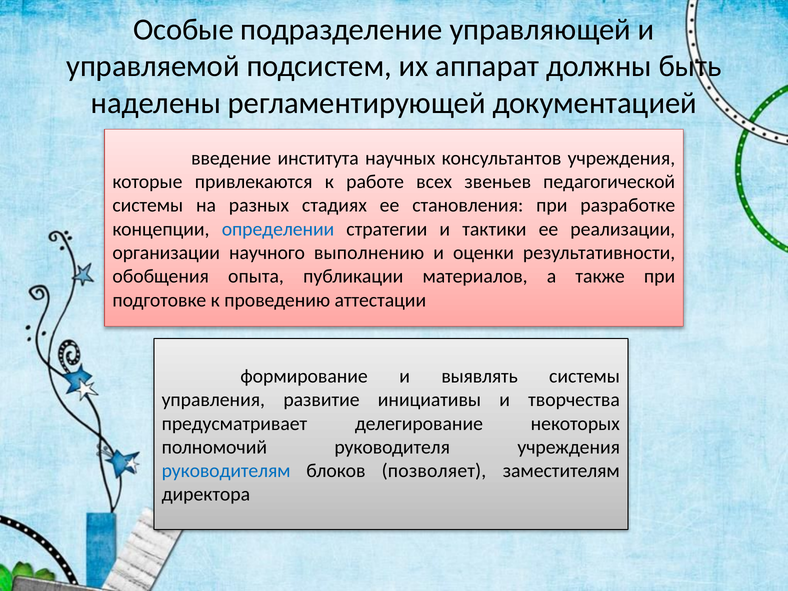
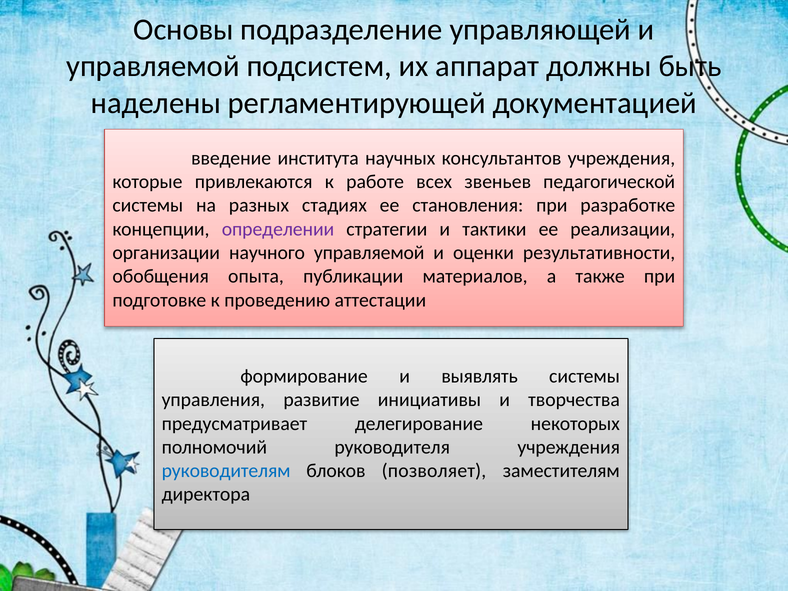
Особые: Особые -> Основы
определении colour: blue -> purple
научного выполнению: выполнению -> управляемой
